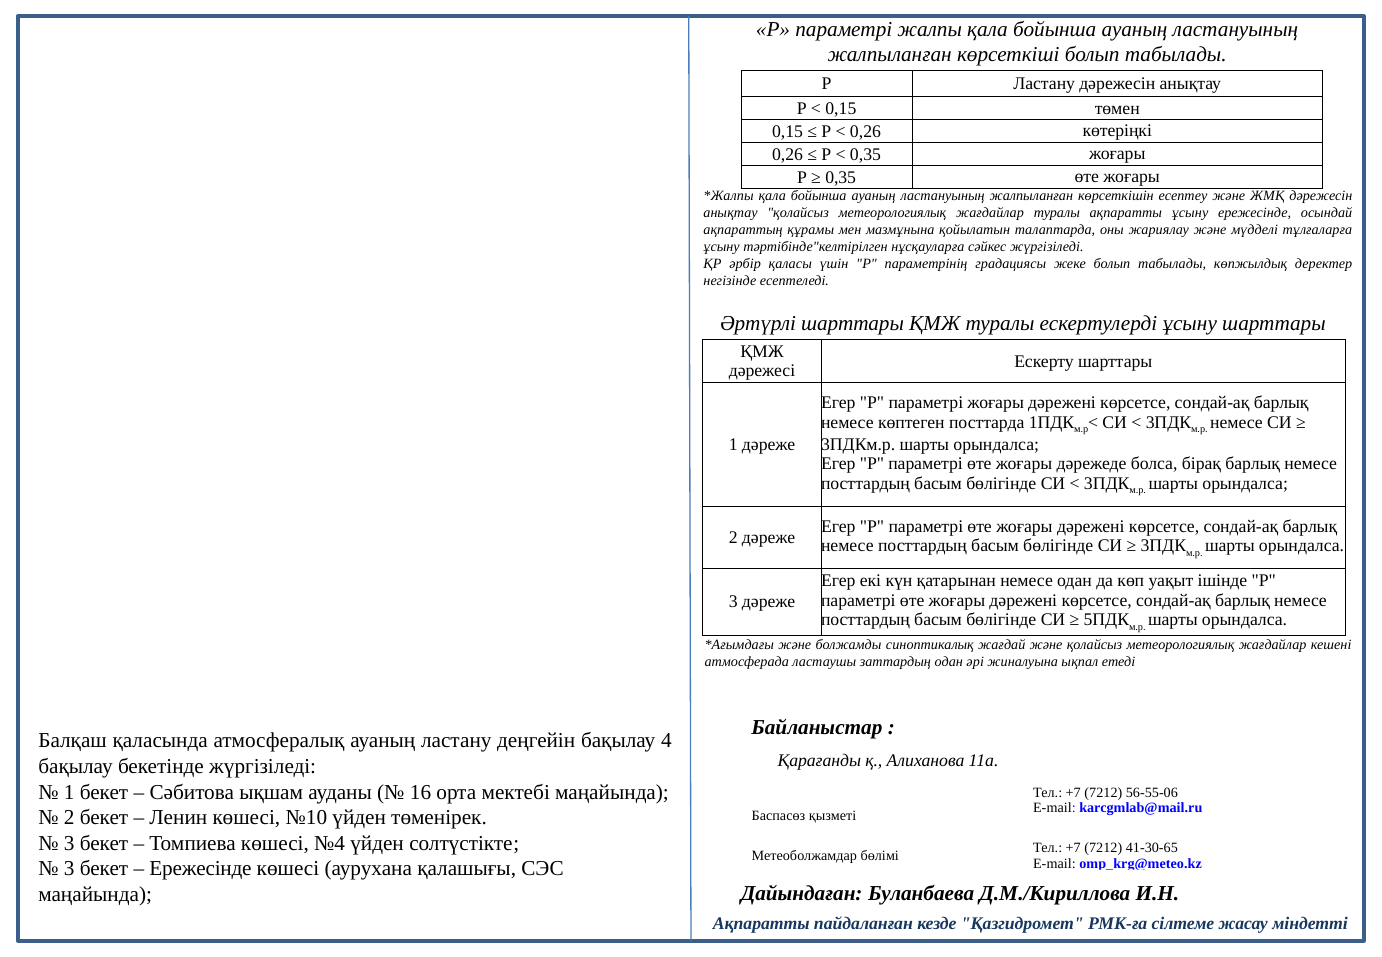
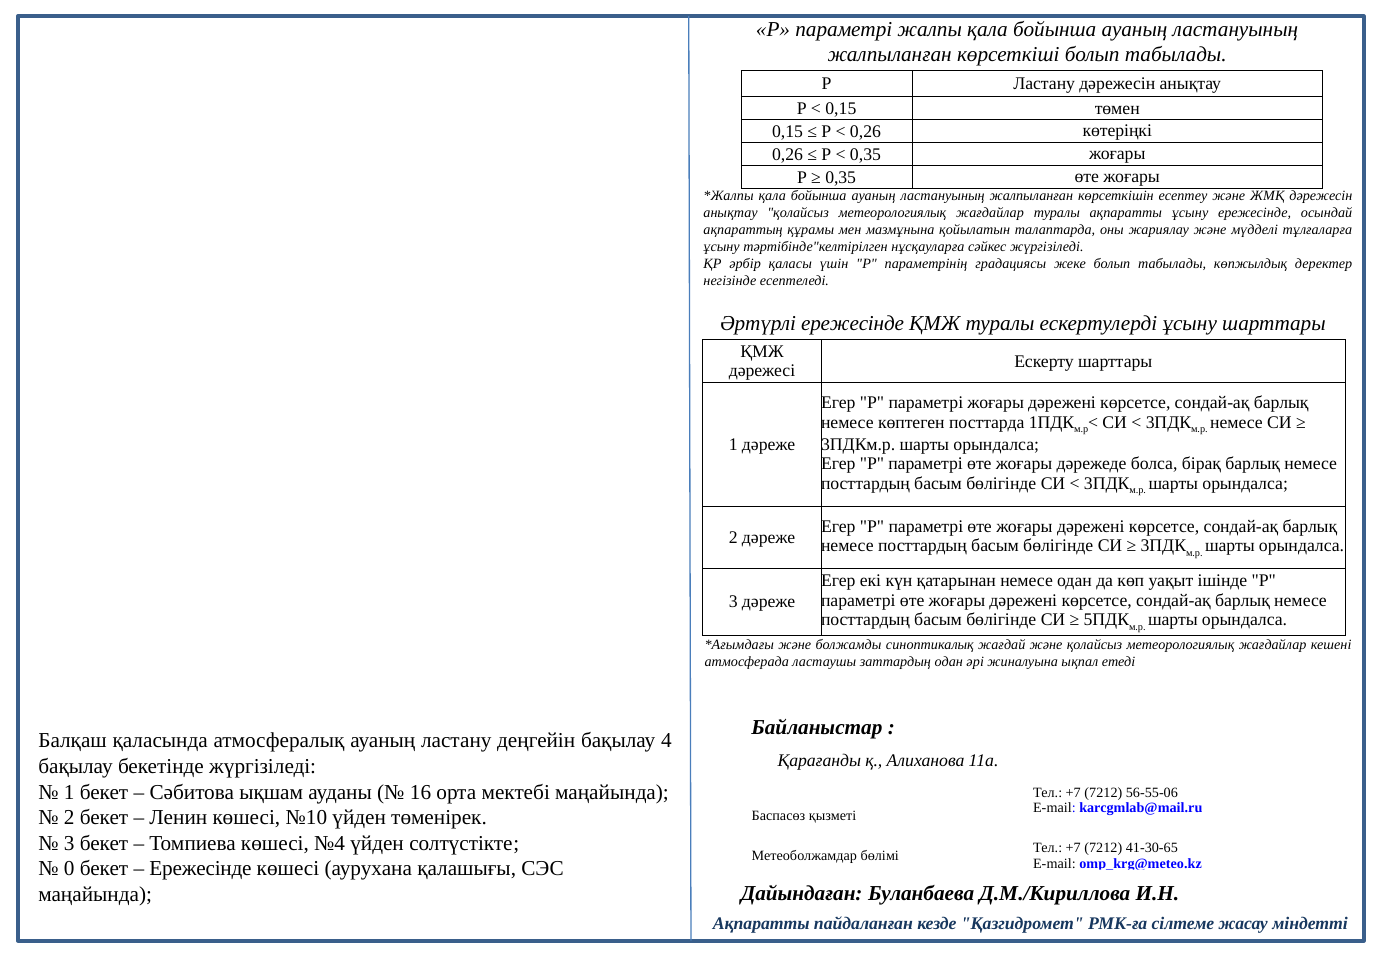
Әртүрлі шарттары: шарттары -> ережесінде
3 at (69, 868): 3 -> 0
